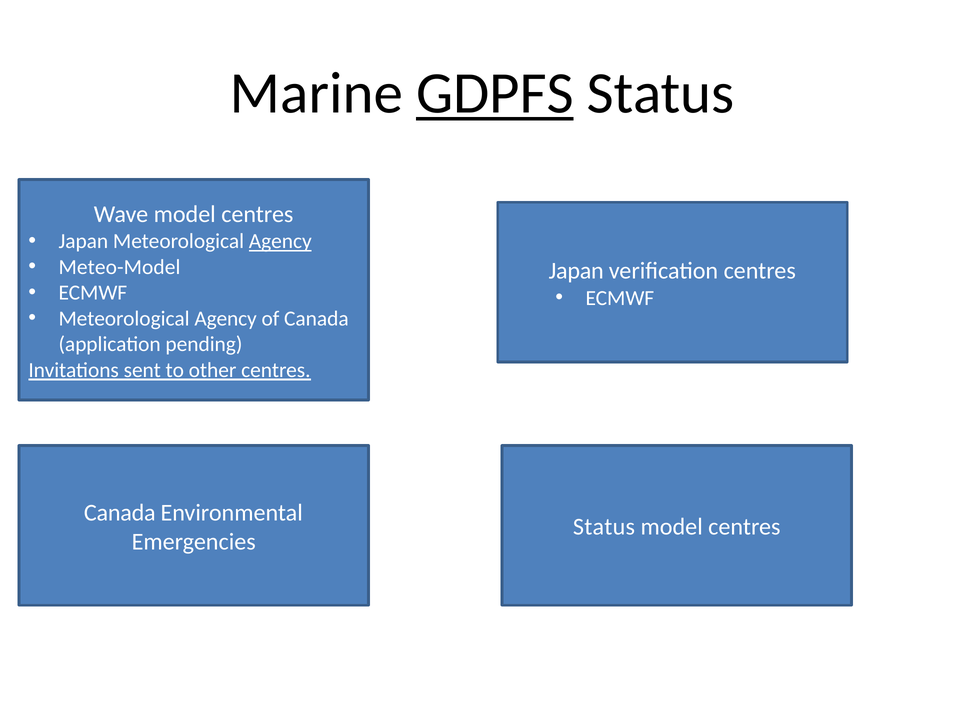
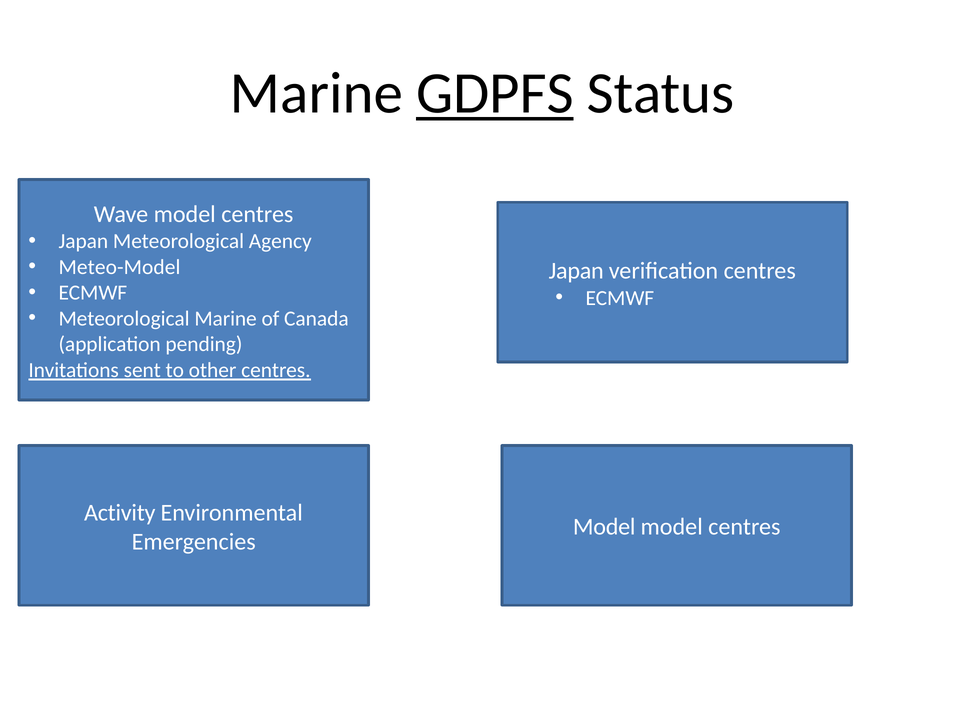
Agency at (280, 241) underline: present -> none
Agency at (226, 318): Agency -> Marine
Canada at (120, 512): Canada -> Activity
Status at (604, 527): Status -> Model
